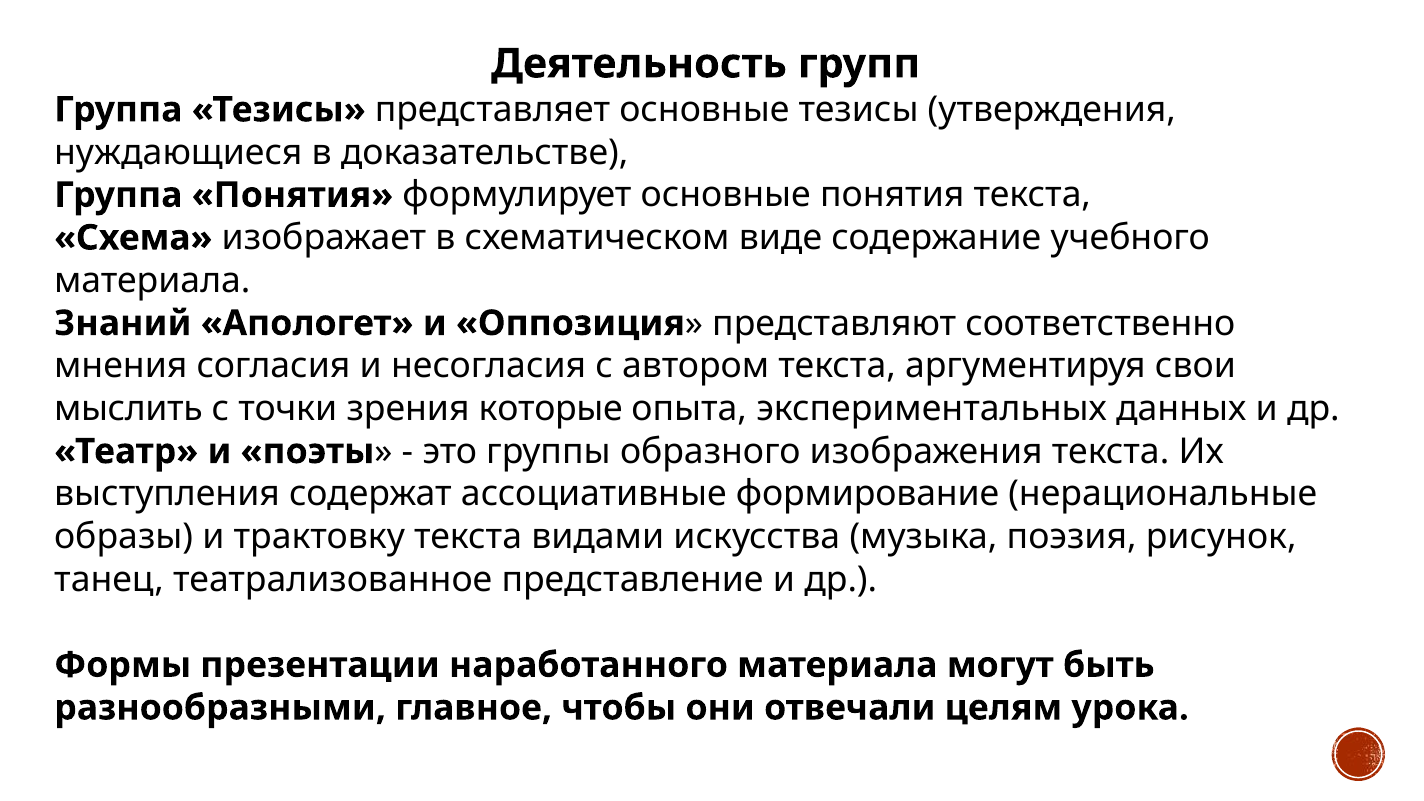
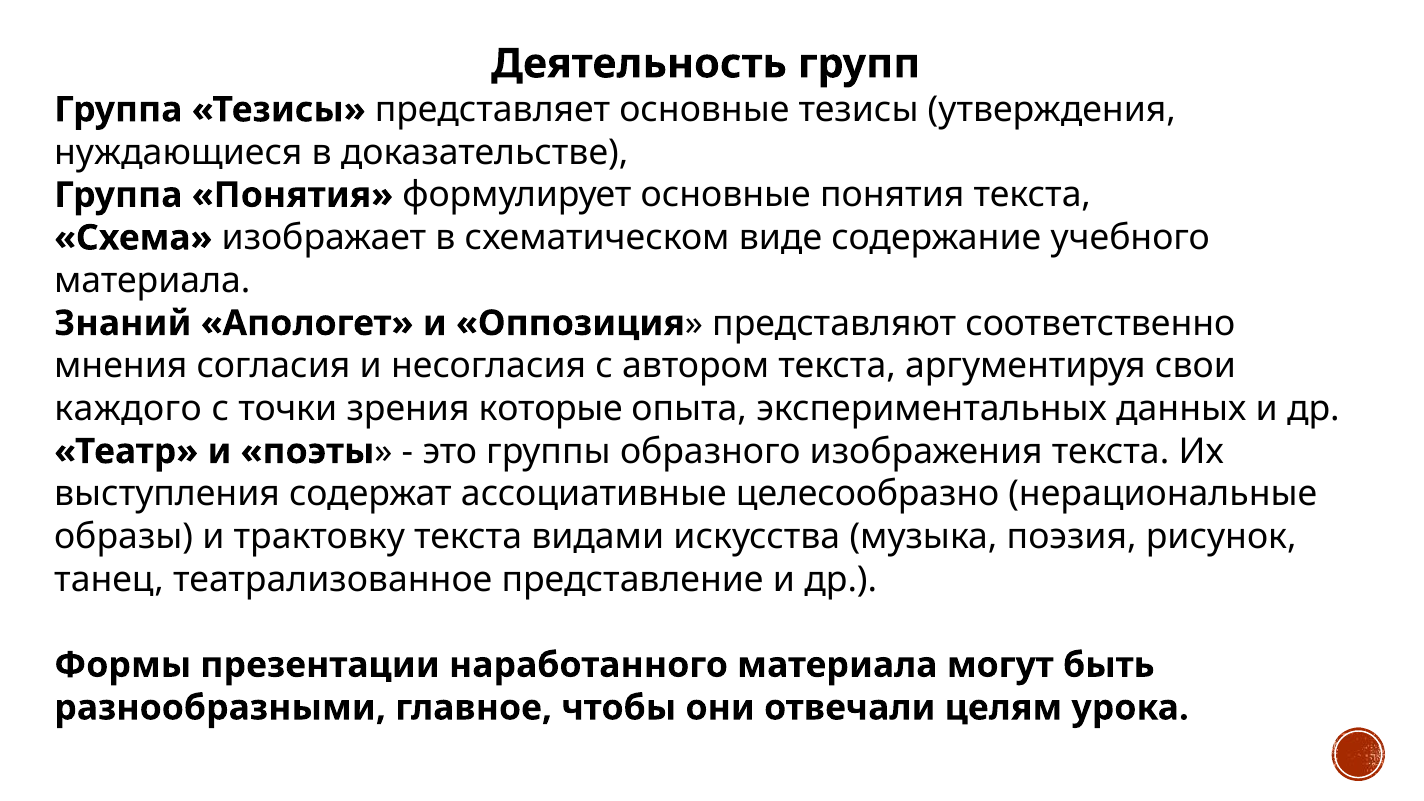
мыслить: мыслить -> каждого
формирование: формирование -> целесообразно
